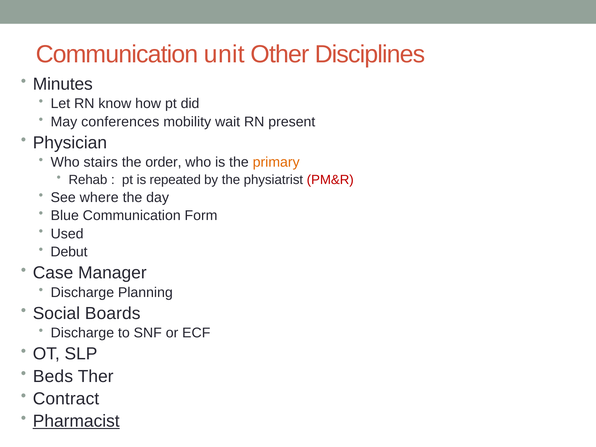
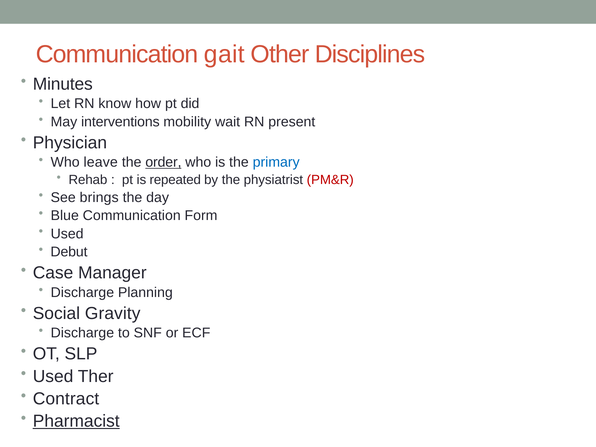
unit: unit -> gait
conferences: conferences -> interventions
stairs: stairs -> leave
order underline: none -> present
primary colour: orange -> blue
where: where -> brings
Boards: Boards -> Gravity
Beds at (53, 376): Beds -> Used
